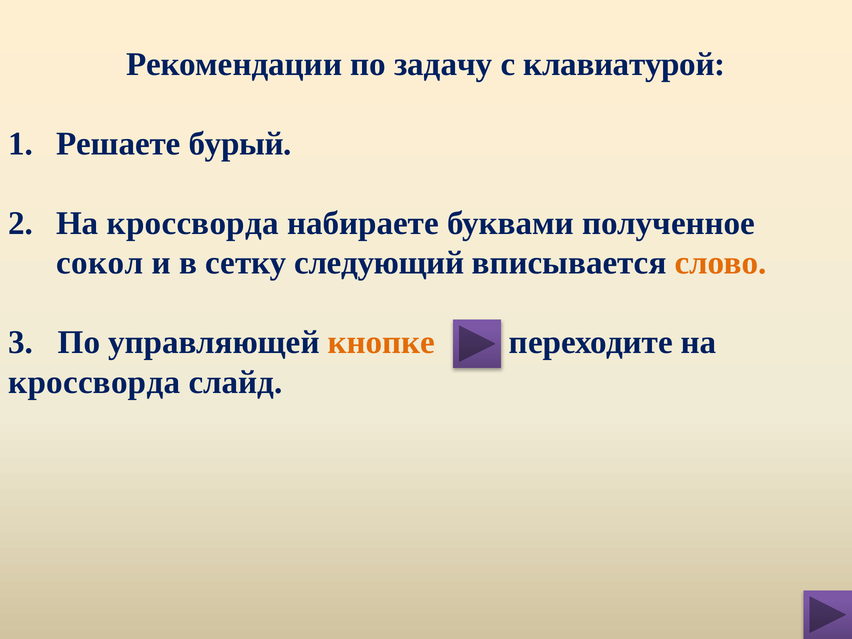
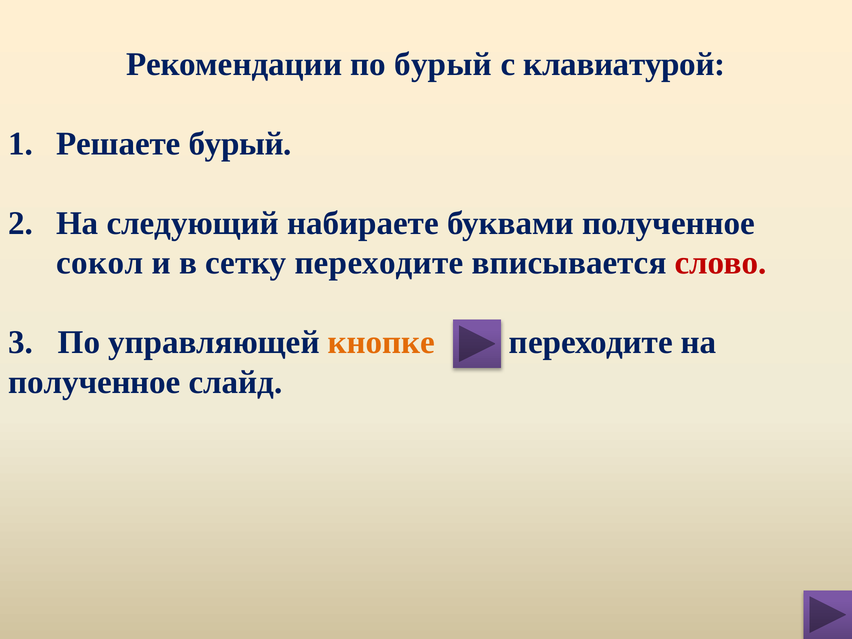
по задачу: задачу -> бурый
кроссворда at (193, 223): кроссворда -> следующий
сетку следующий: следующий -> переходите
слово colour: orange -> red
кроссворда at (94, 382): кроссворда -> полученное
